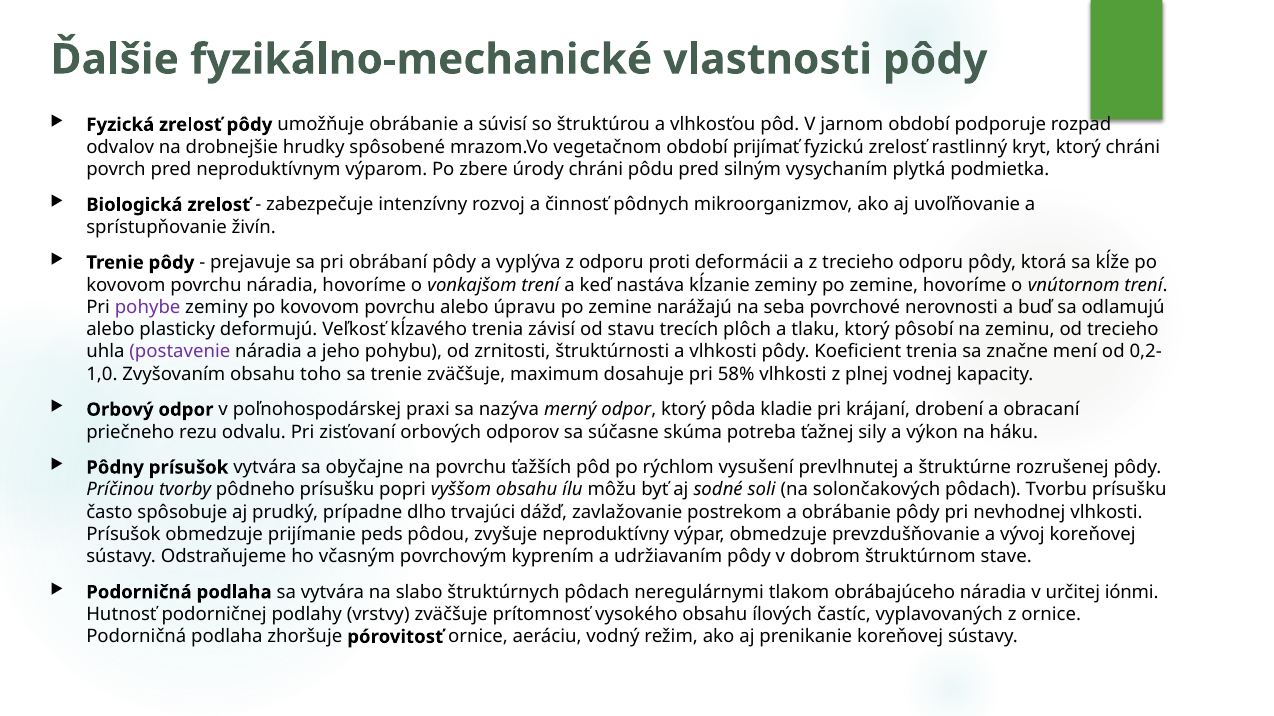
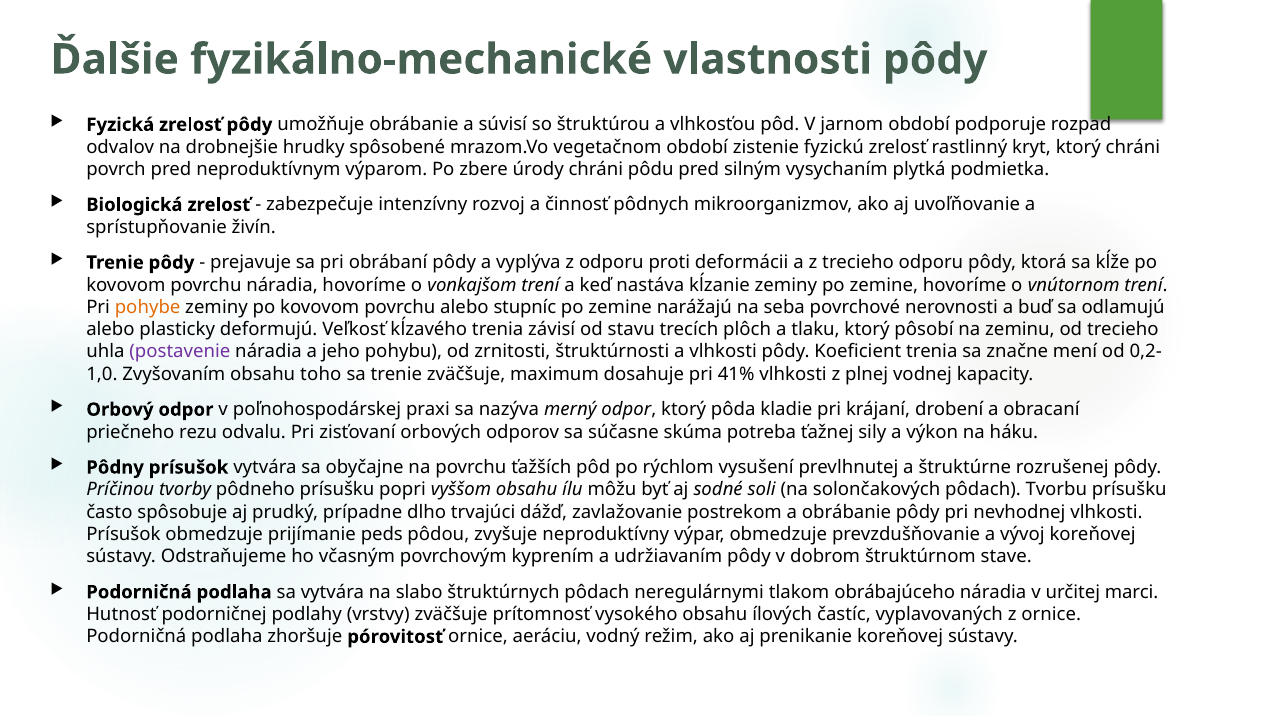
prijímať: prijímať -> zistenie
pohybe colour: purple -> orange
úpravu: úpravu -> stupníc
58%: 58% -> 41%
iónmi: iónmi -> marci
